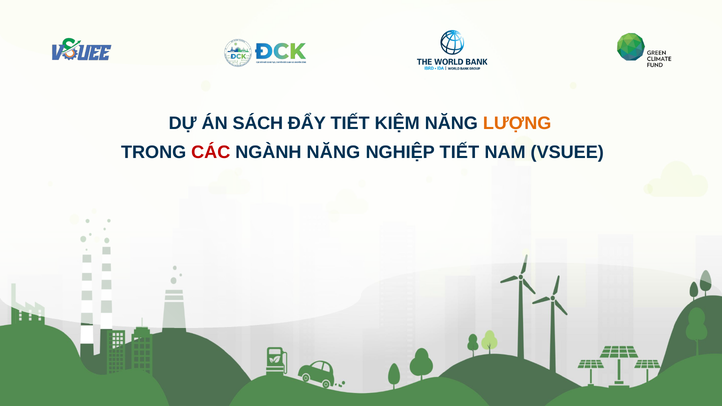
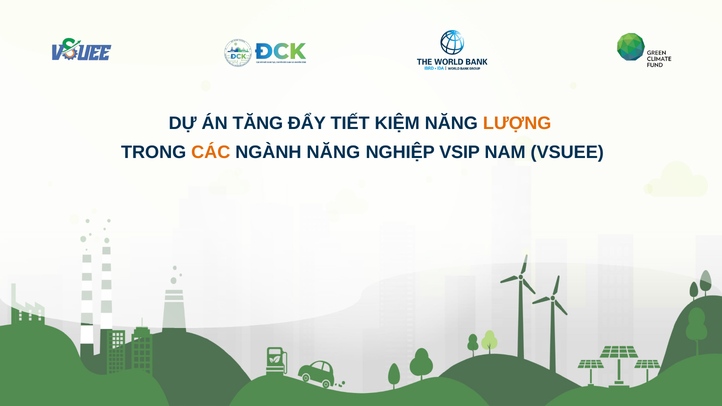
SÁCH: SÁCH -> TĂNG
CÁC colour: red -> orange
NGHIỆP TIẾT: TIẾT -> VSIP
